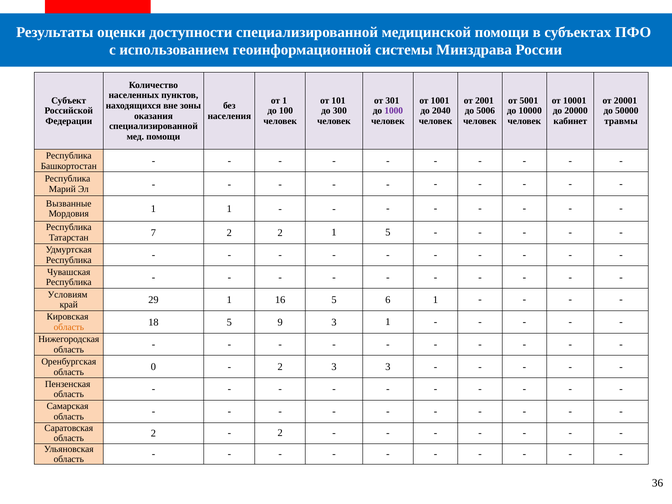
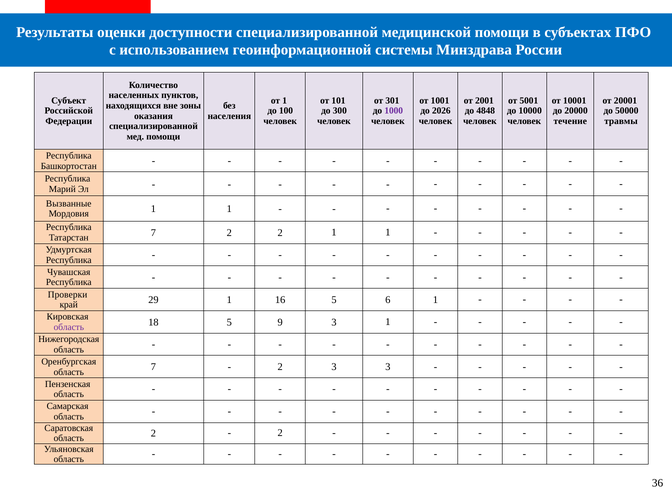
2040: 2040 -> 2026
5006: 5006 -> 4848
кабинет: кабинет -> течение
2 1 5: 5 -> 1
Условиям: Условиям -> Проверки
область at (69, 327) colour: orange -> purple
область 0: 0 -> 7
